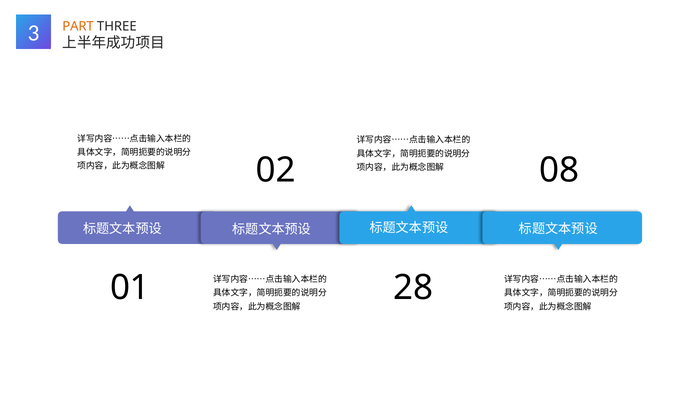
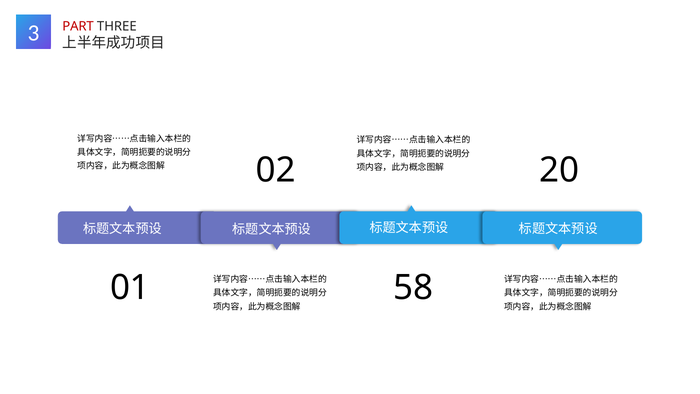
PART colour: orange -> red
08: 08 -> 20
28: 28 -> 58
